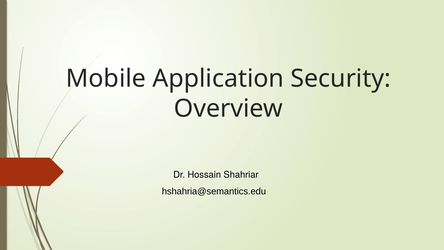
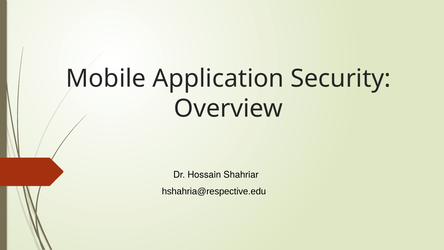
hshahria@semantics.edu: hshahria@semantics.edu -> hshahria@respective.edu
